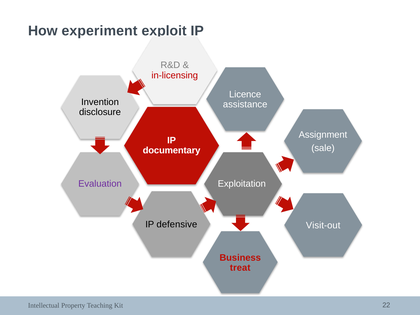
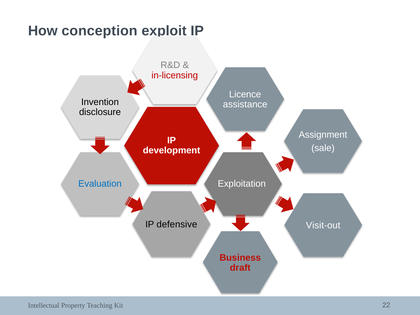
experiment: experiment -> conception
documentary: documentary -> development
Evaluation colour: purple -> blue
treat: treat -> draft
